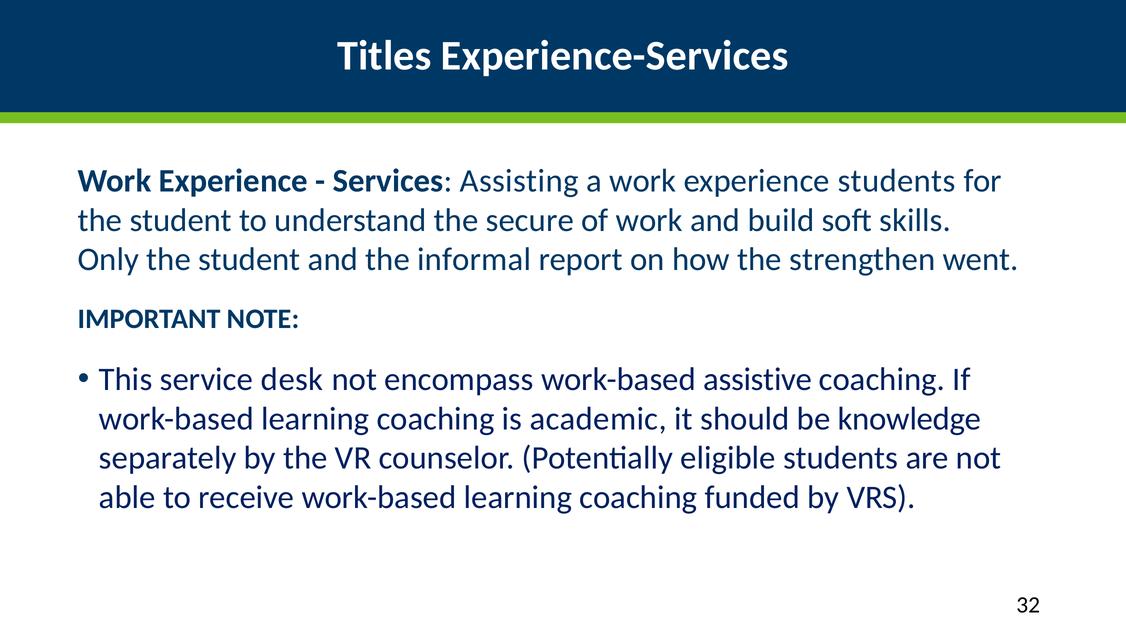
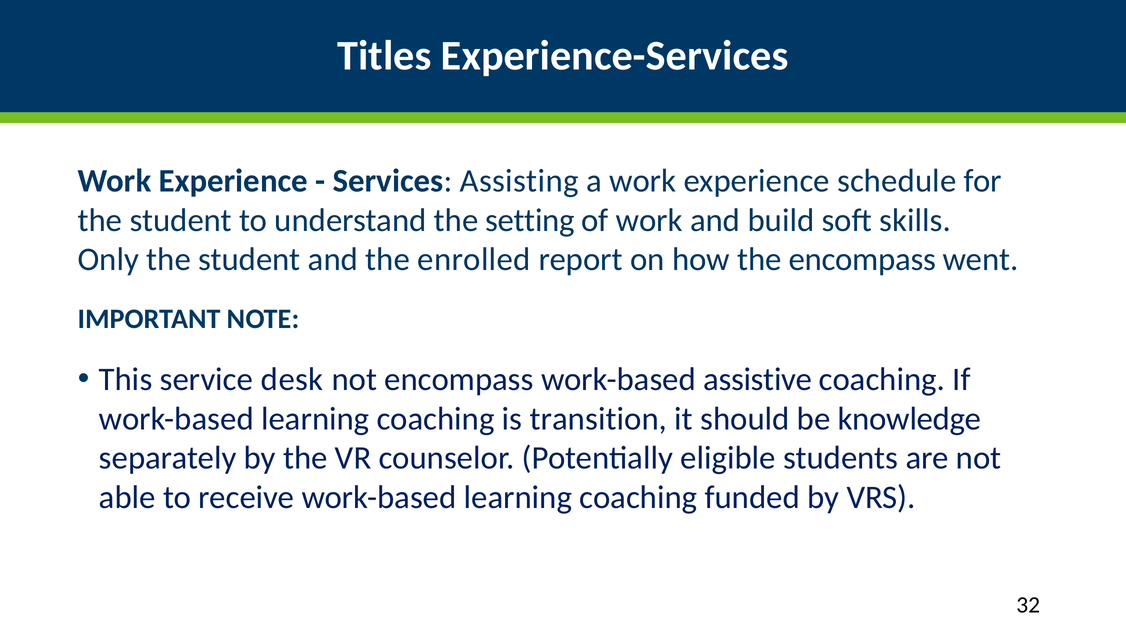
experience students: students -> schedule
secure: secure -> setting
informal: informal -> enrolled
the strengthen: strengthen -> encompass
academic: academic -> transition
